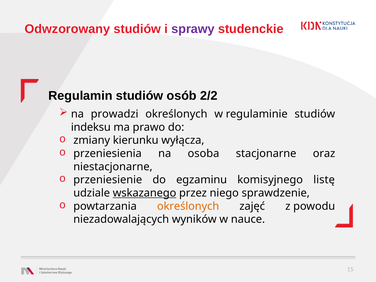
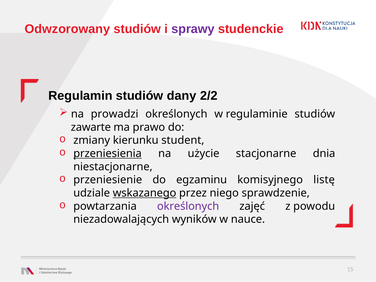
osób: osób -> dany
indeksu: indeksu -> zawarte
wyłącza: wyłącza -> student
przeniesienia underline: none -> present
osoba: osoba -> użycie
oraz: oraz -> dnia
określonych at (188, 206) colour: orange -> purple
